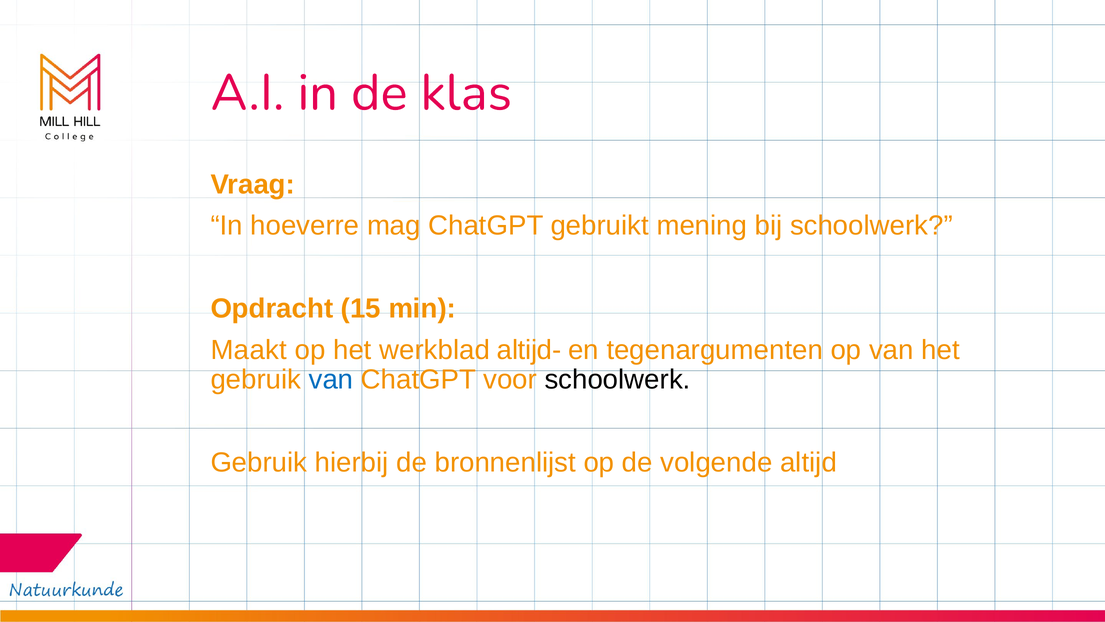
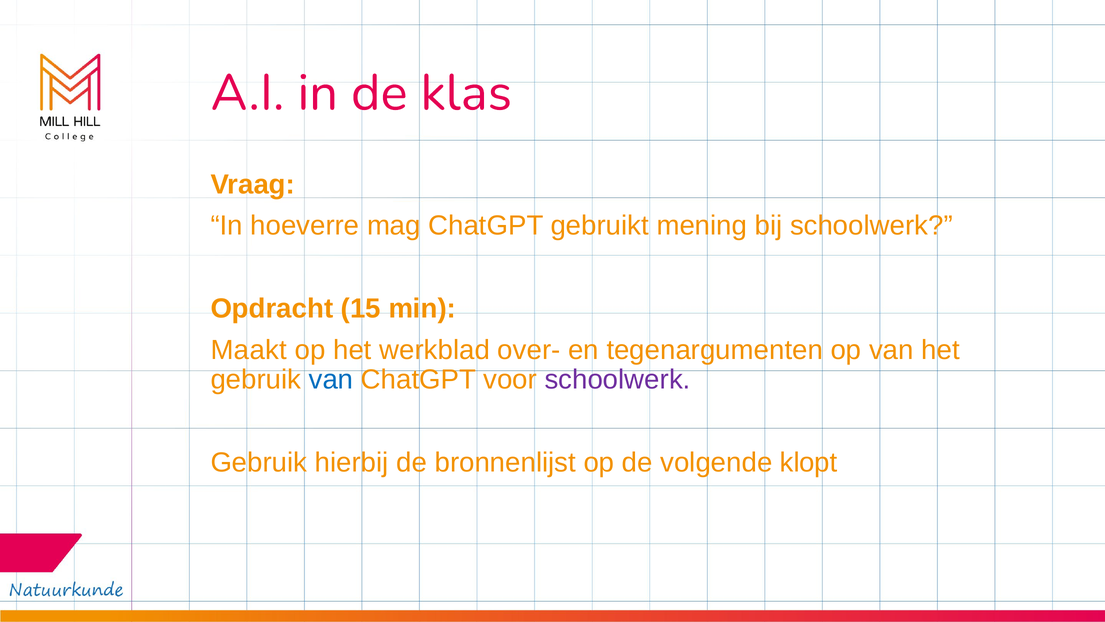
altijd-: altijd- -> over-
schoolwerk at (618, 380) colour: black -> purple
altijd: altijd -> klopt
